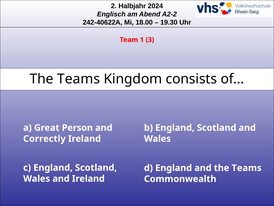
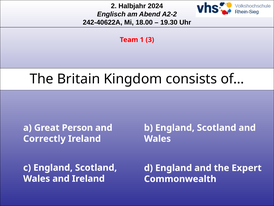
Teams at (79, 79): Teams -> Britain
and the Teams: Teams -> Expert
